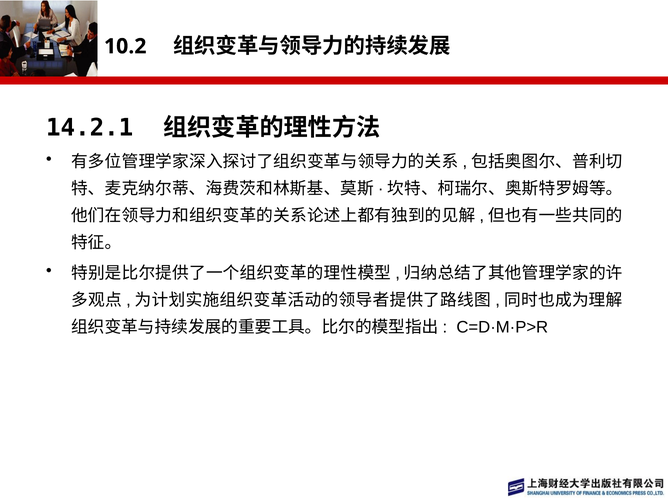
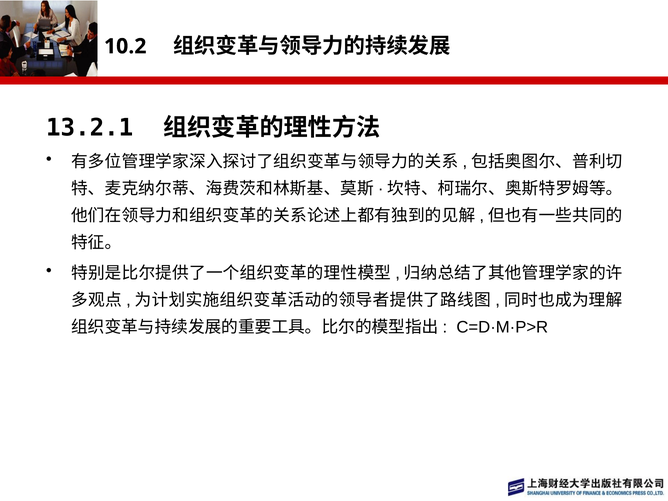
14.2.1: 14.2.1 -> 13.2.1
